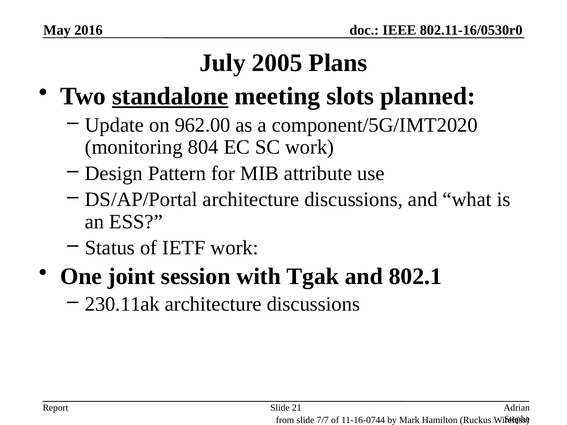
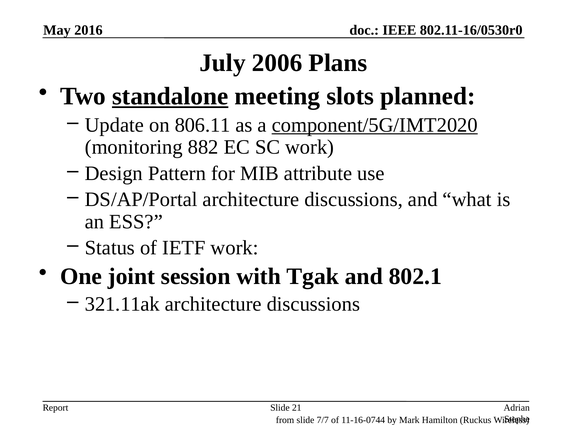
2005: 2005 -> 2006
962.00: 962.00 -> 806.11
component/5G/IMT2020 underline: none -> present
804: 804 -> 882
230.11ak: 230.11ak -> 321.11ak
